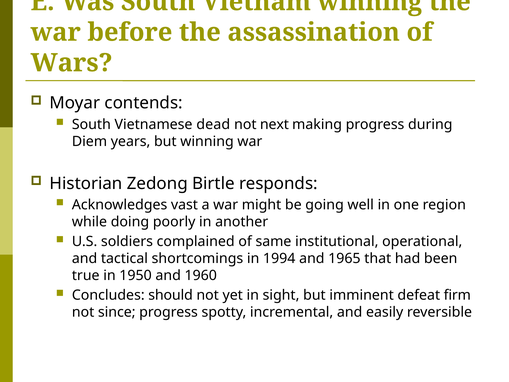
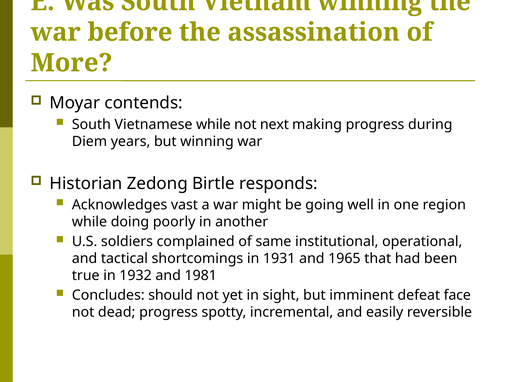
Wars: Wars -> More
Vietnamese dead: dead -> while
1994: 1994 -> 1931
1950: 1950 -> 1932
1960: 1960 -> 1981
firm: firm -> face
since: since -> dead
